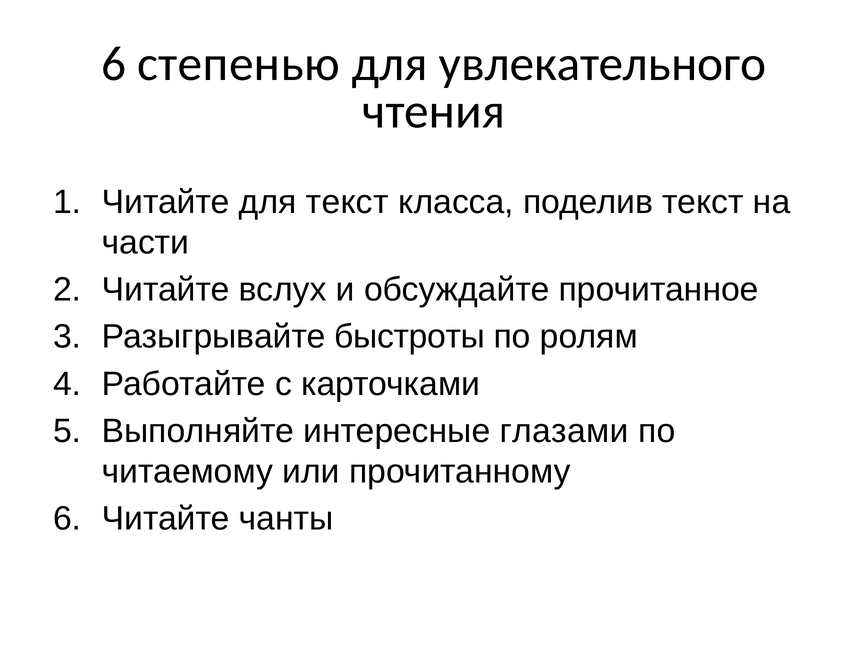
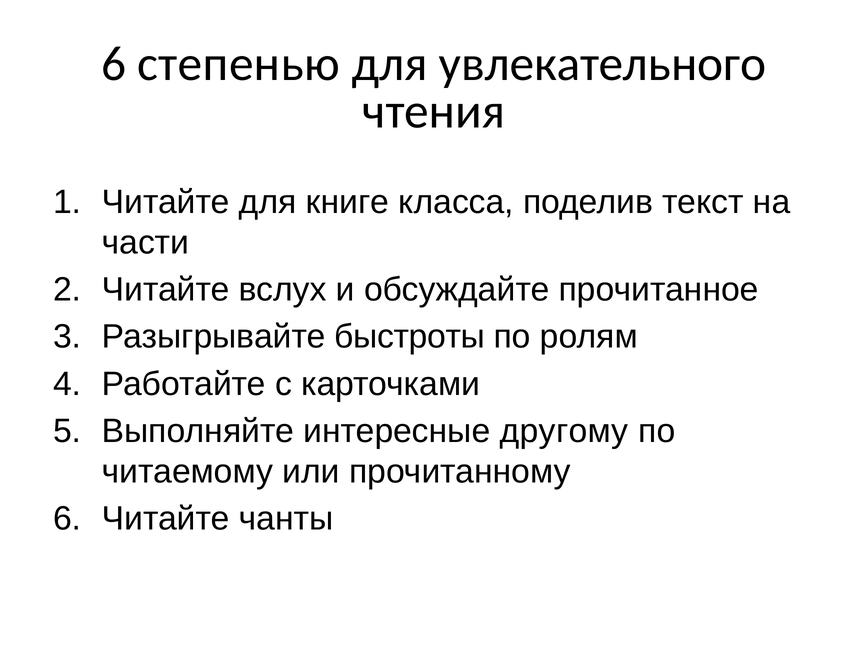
для текст: текст -> книге
глазами: глазами -> другому
